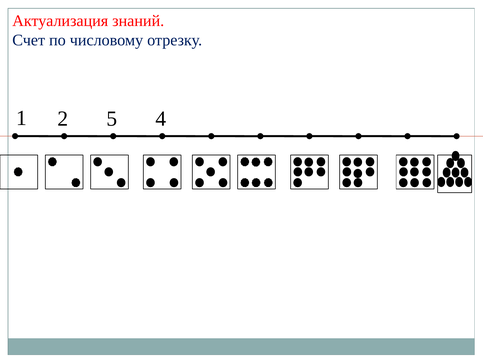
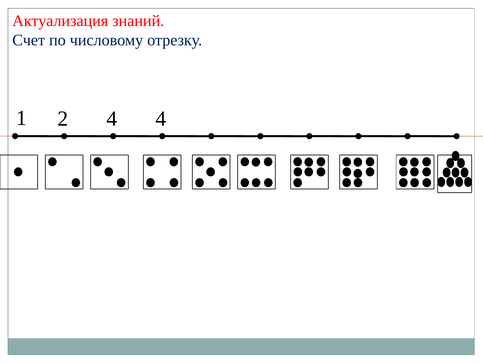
2 5: 5 -> 4
